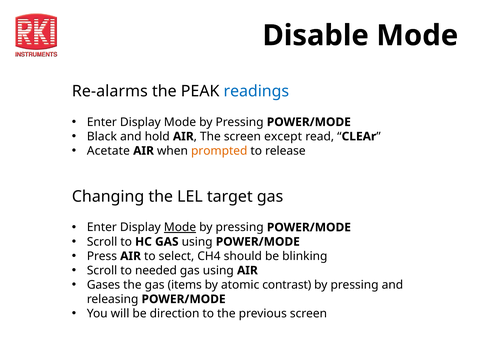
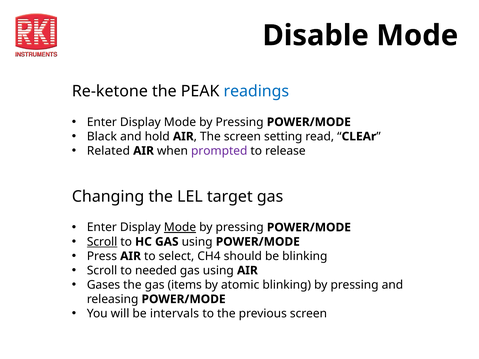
Re-alarms: Re-alarms -> Re-ketone
except: except -> setting
Acetate: Acetate -> Related
prompted colour: orange -> purple
Scroll at (102, 242) underline: none -> present
atomic contrast: contrast -> blinking
direction: direction -> intervals
